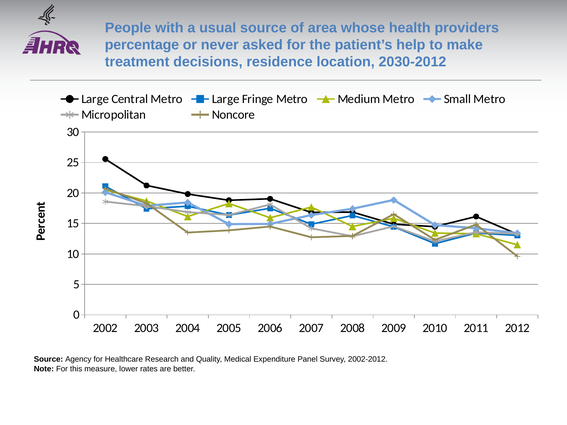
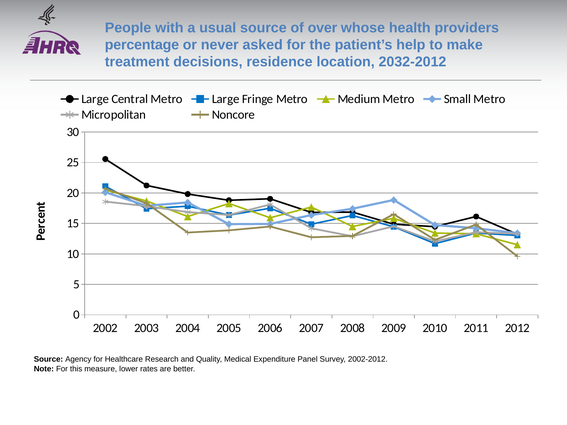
area: area -> over
2030-2012: 2030-2012 -> 2032-2012
